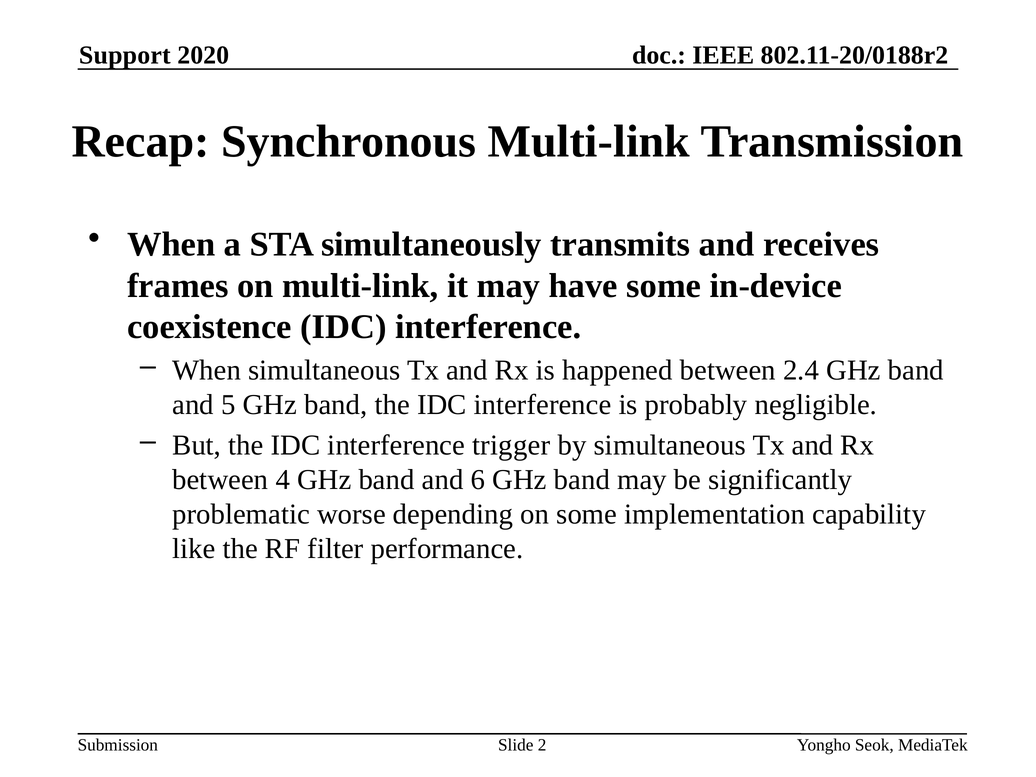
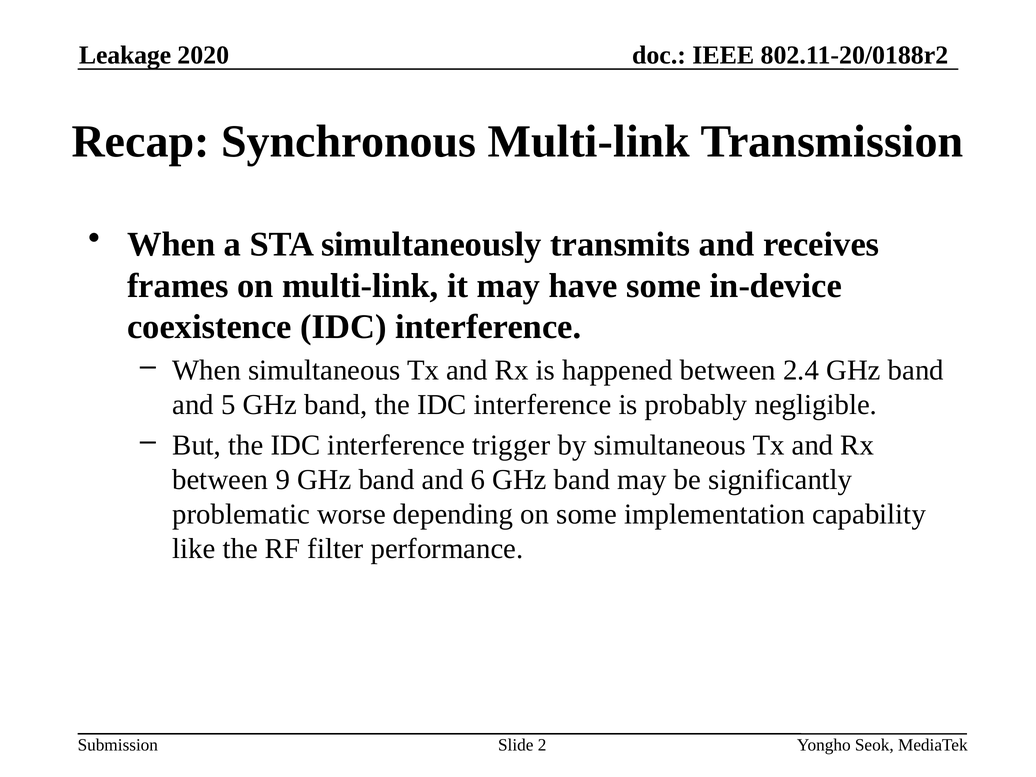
Support: Support -> Leakage
4: 4 -> 9
